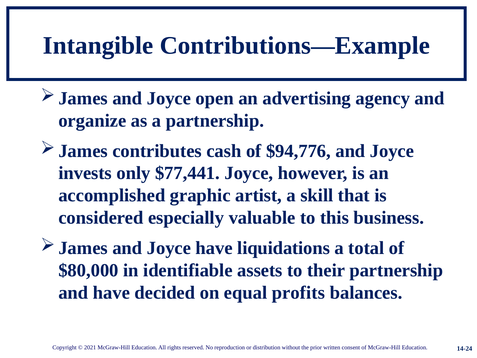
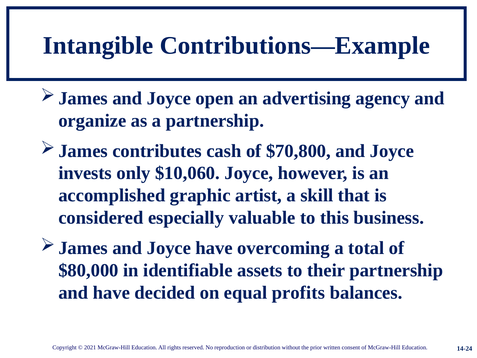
$94,776: $94,776 -> $70,800
$77,441: $77,441 -> $10,060
liquidations: liquidations -> overcoming
